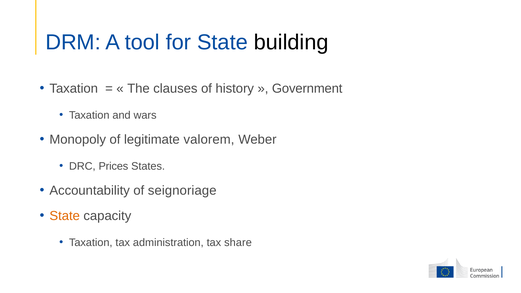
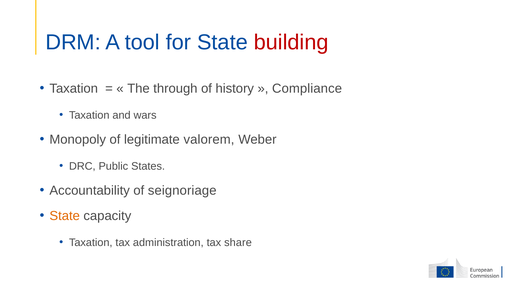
building colour: black -> red
clauses: clauses -> through
Government: Government -> Compliance
Prices: Prices -> Public
